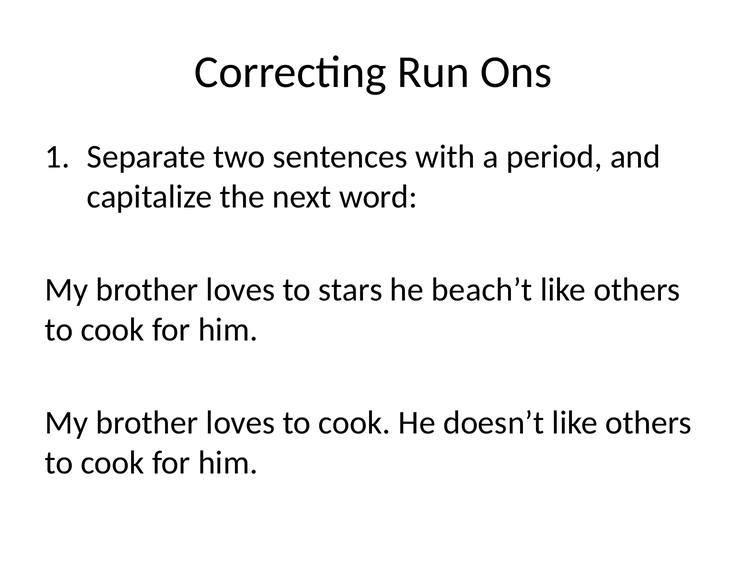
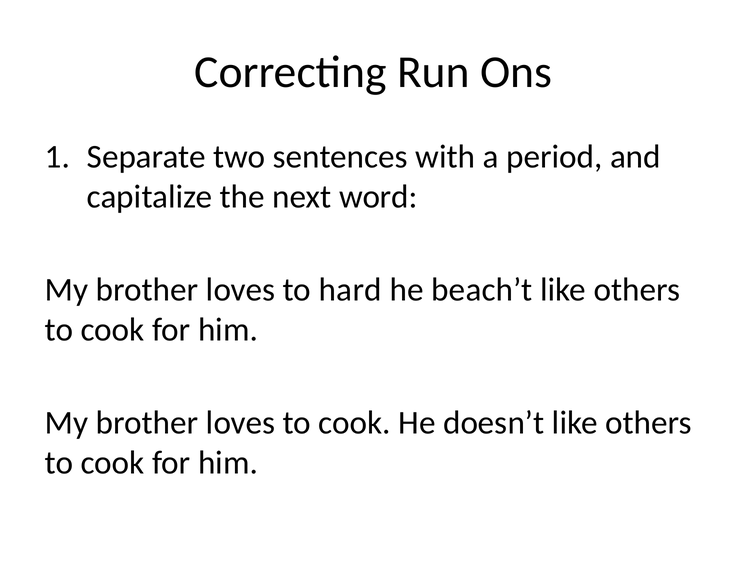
stars: stars -> hard
